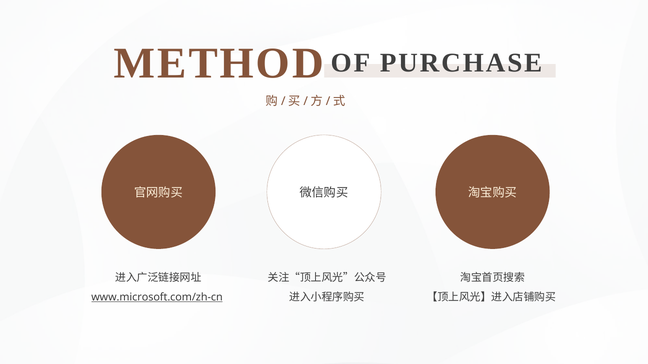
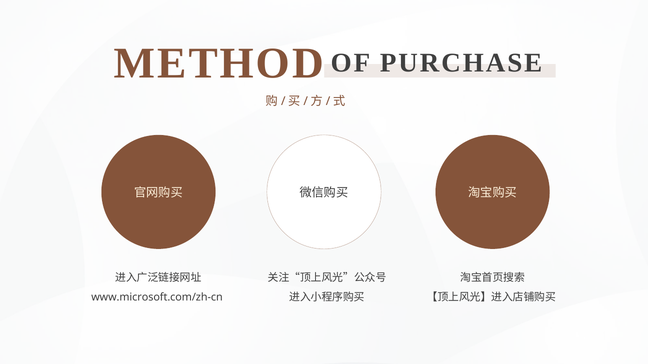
www.microsoft.com/zh-cn underline: present -> none
